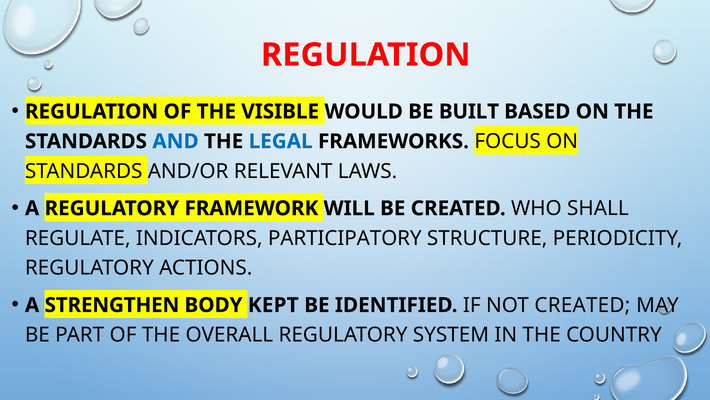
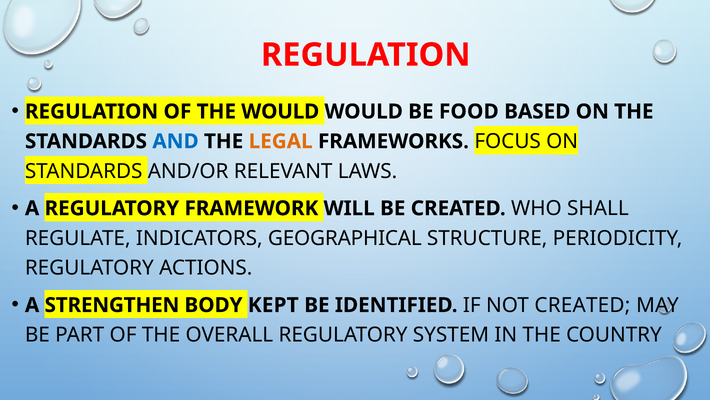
THE VISIBLE: VISIBLE -> WOULD
BUILT: BUILT -> FOOD
LEGAL colour: blue -> orange
PARTICIPATORY: PARTICIPATORY -> GEOGRAPHICAL
